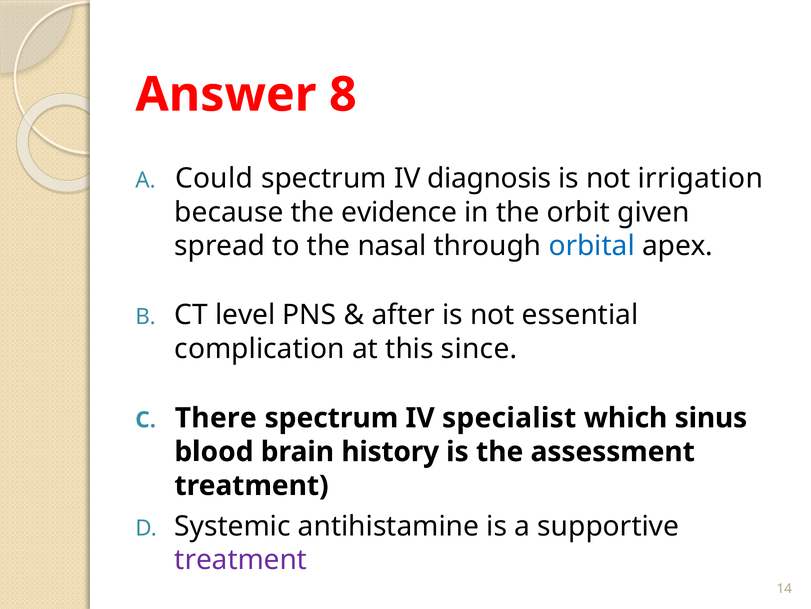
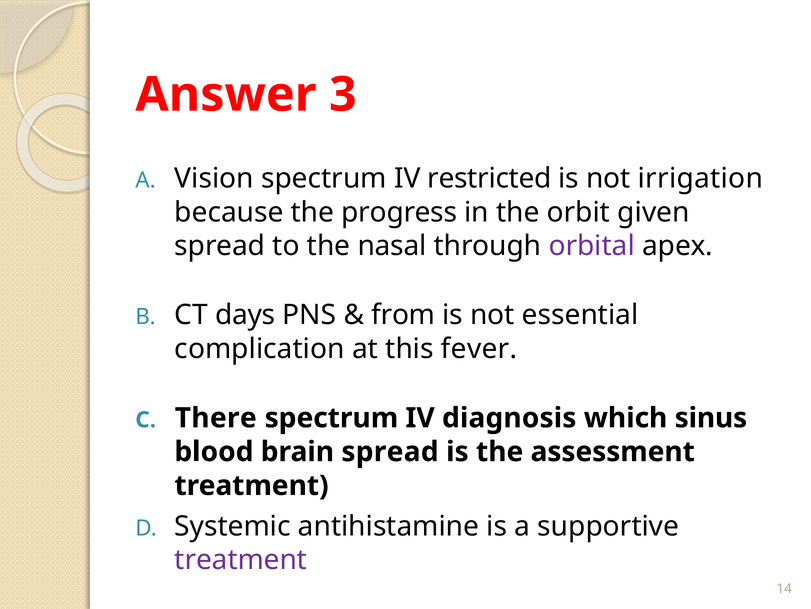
8: 8 -> 3
Could: Could -> Vision
diagnosis: diagnosis -> restricted
evidence: evidence -> progress
orbital colour: blue -> purple
level: level -> days
after: after -> from
since: since -> fever
specialist: specialist -> diagnosis
brain history: history -> spread
